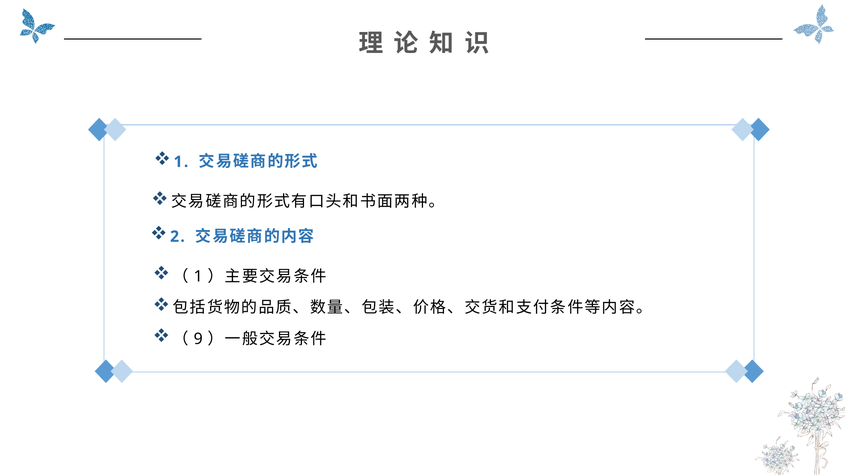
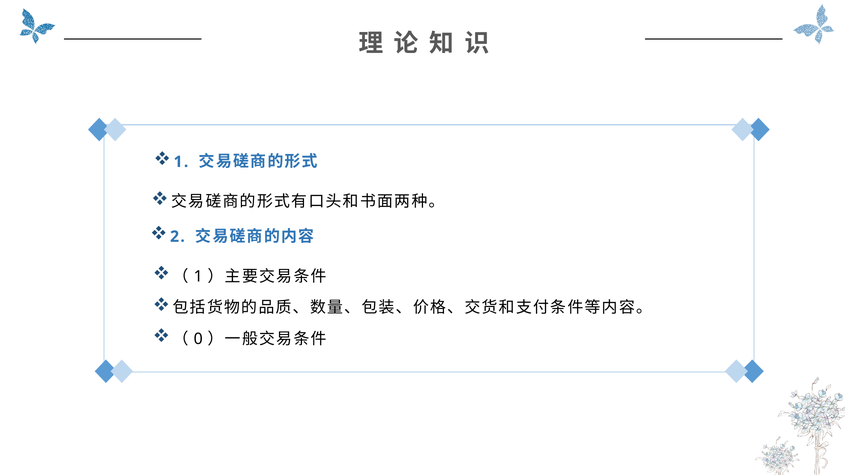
9: 9 -> 0
